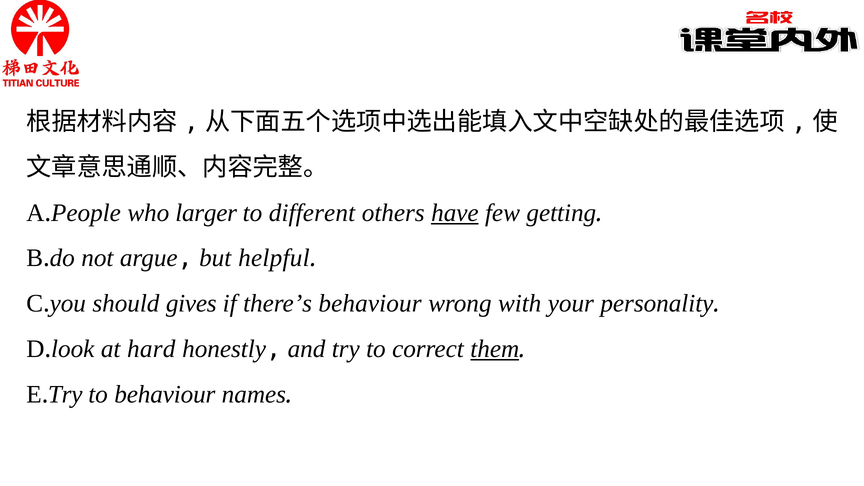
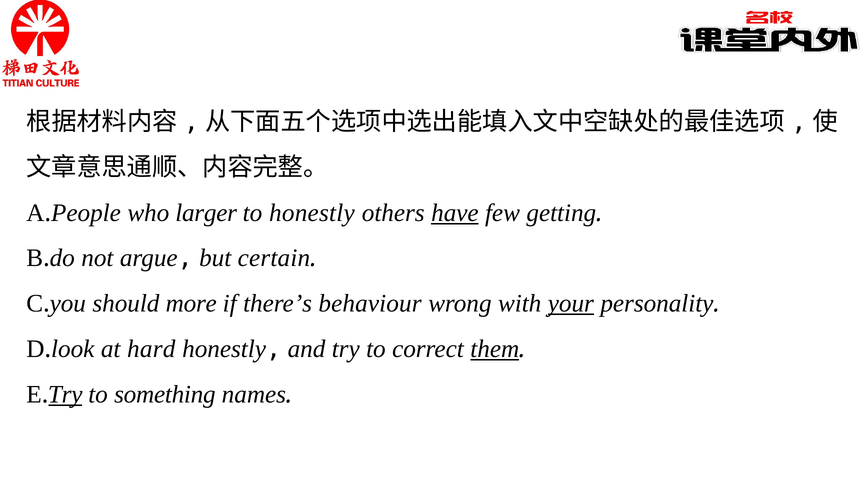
to different: different -> honestly
helpful: helpful -> certain
gives: gives -> more
your underline: none -> present
Try at (65, 394) underline: none -> present
to behaviour: behaviour -> something
